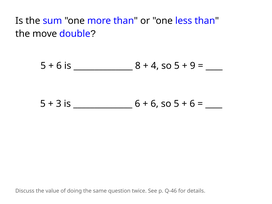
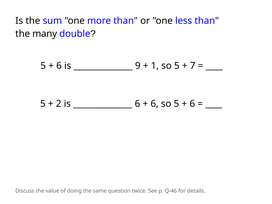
move: move -> many
8: 8 -> 9
4: 4 -> 1
9: 9 -> 7
3: 3 -> 2
